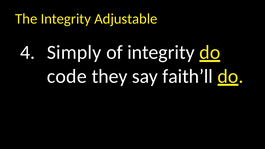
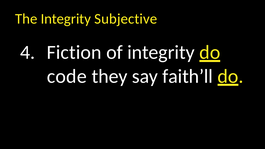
Adjustable: Adjustable -> Subjective
Simply: Simply -> Fiction
